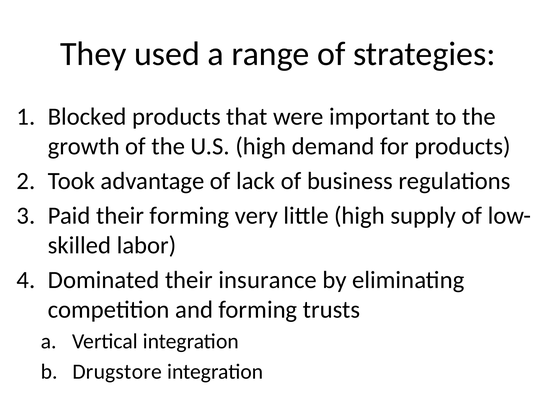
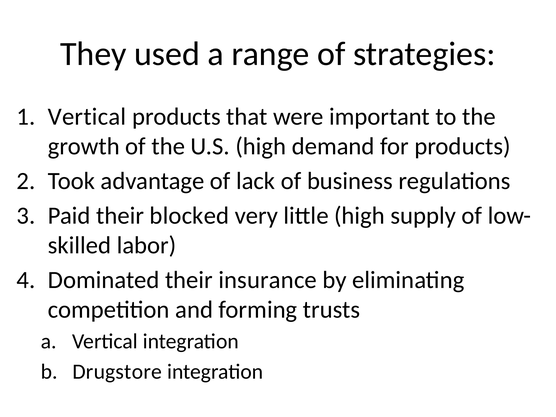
Blocked at (87, 117): Blocked -> Vertical
their forming: forming -> blocked
